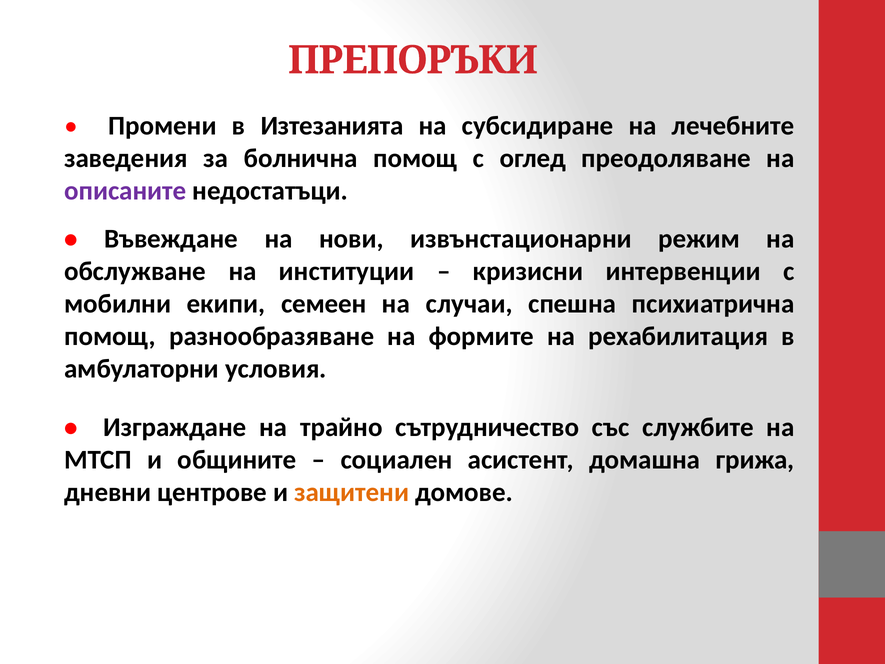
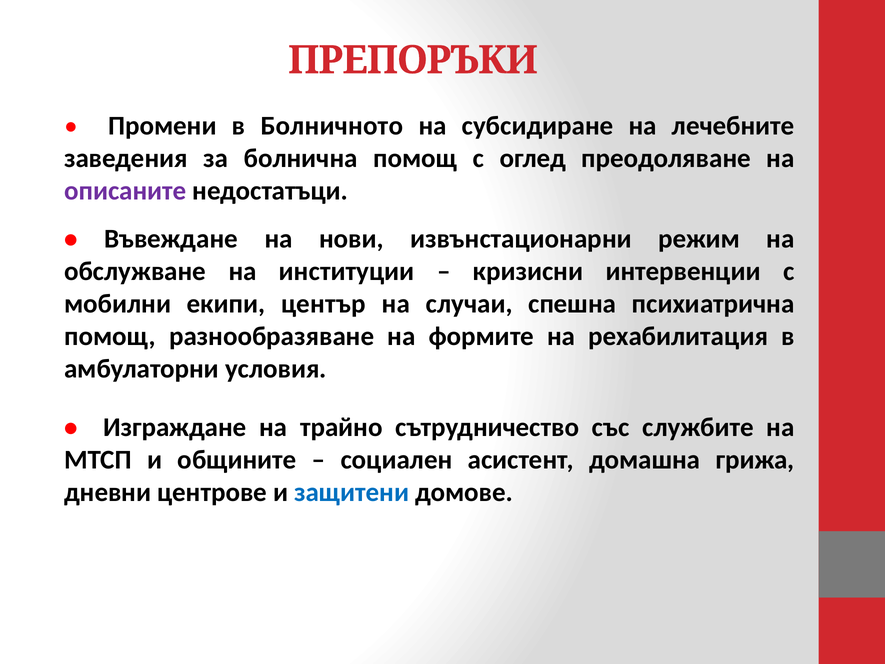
Изтезанията: Изтезанията -> Болничното
семеен: семеен -> център
защитени colour: orange -> blue
